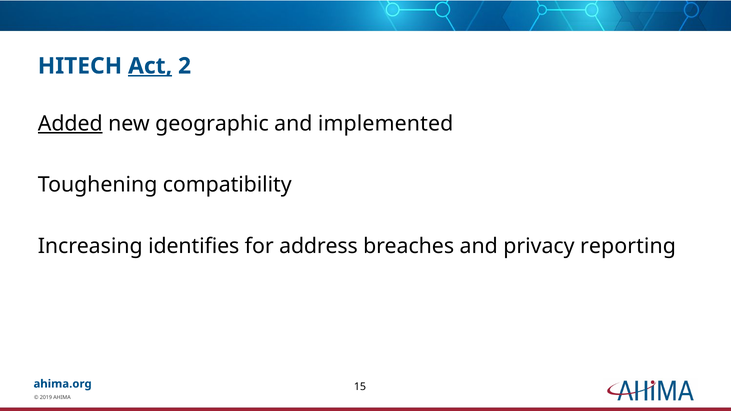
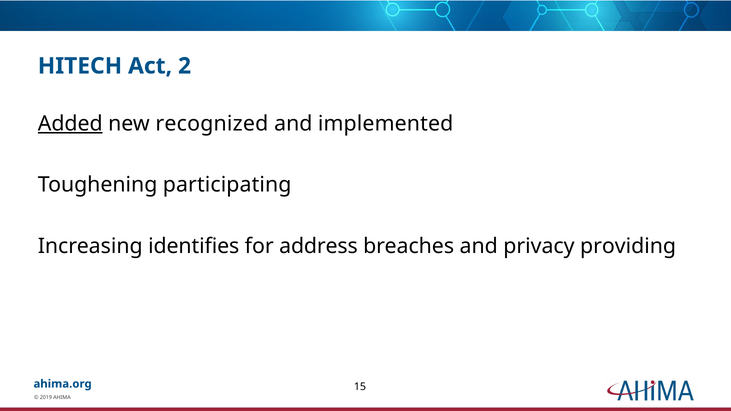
Act underline: present -> none
geographic: geographic -> recognized
compatibility: compatibility -> participating
reporting: reporting -> providing
